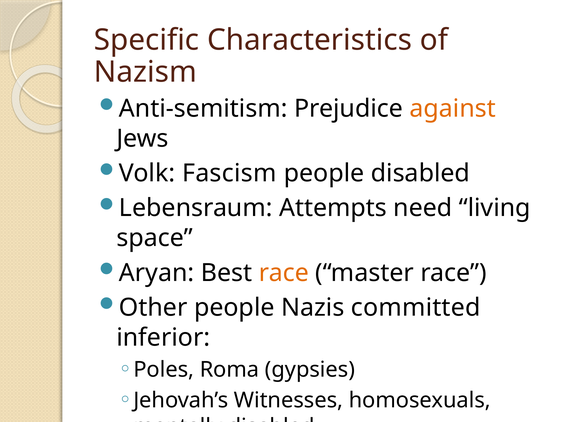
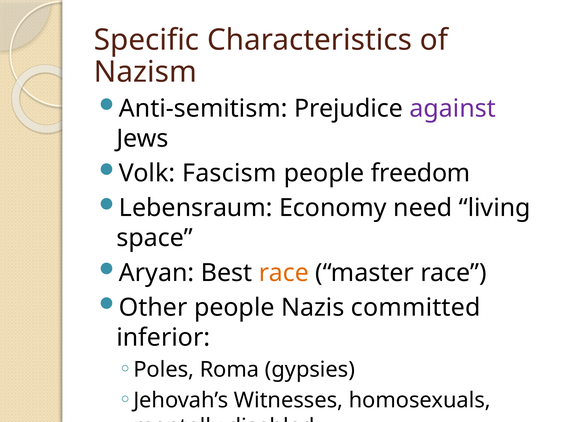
against colour: orange -> purple
people disabled: disabled -> freedom
Attempts: Attempts -> Economy
